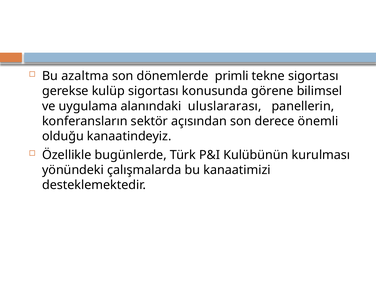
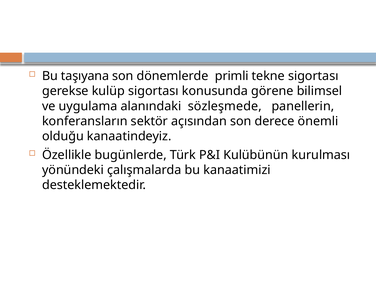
azaltma: azaltma -> taşıyana
uluslararası: uluslararası -> sözleşmede
